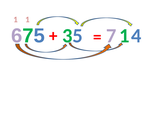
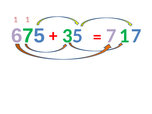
4 at (136, 36): 4 -> 7
